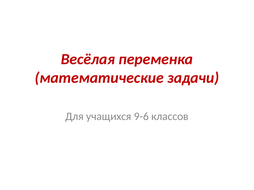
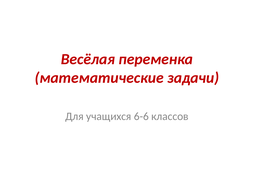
9-6: 9-6 -> 6-6
